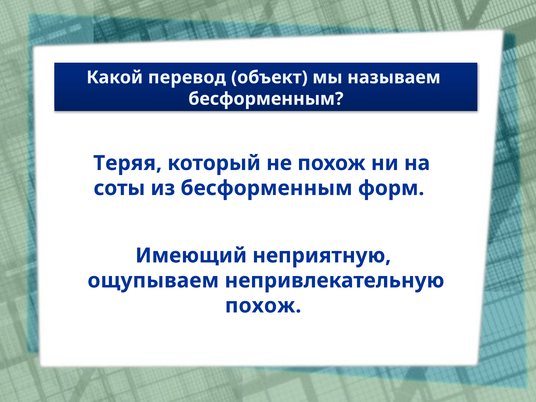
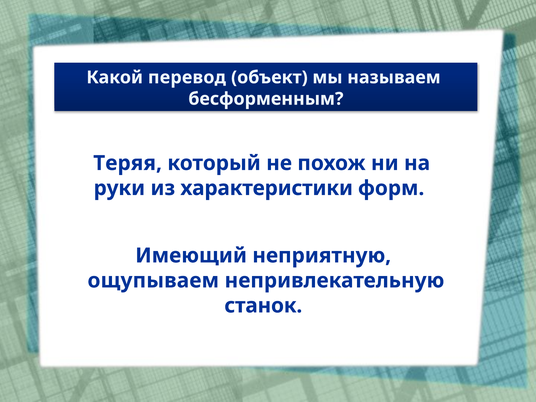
соты: соты -> руки
из бесформенным: бесформенным -> характеристики
похож at (263, 306): похож -> станок
